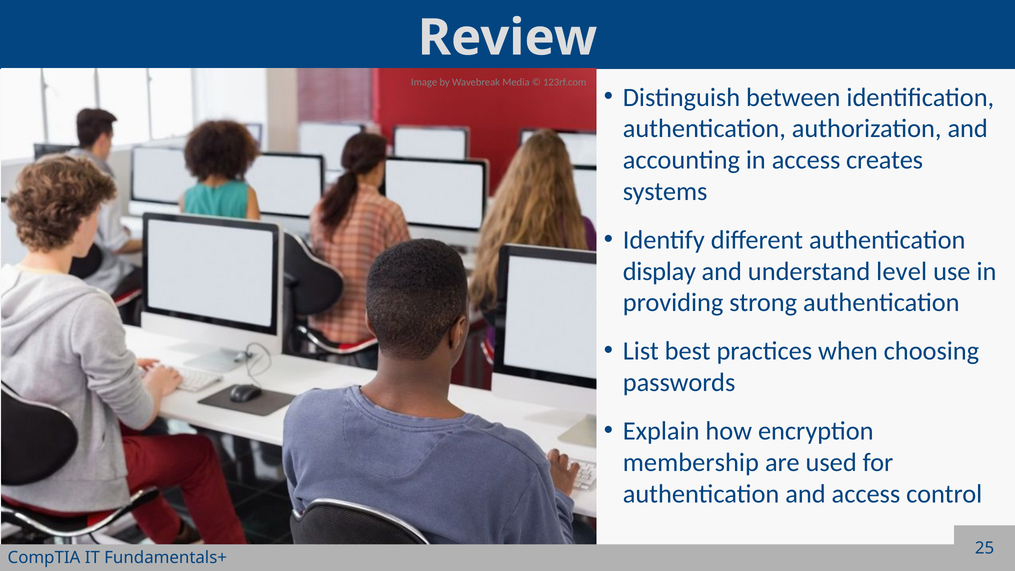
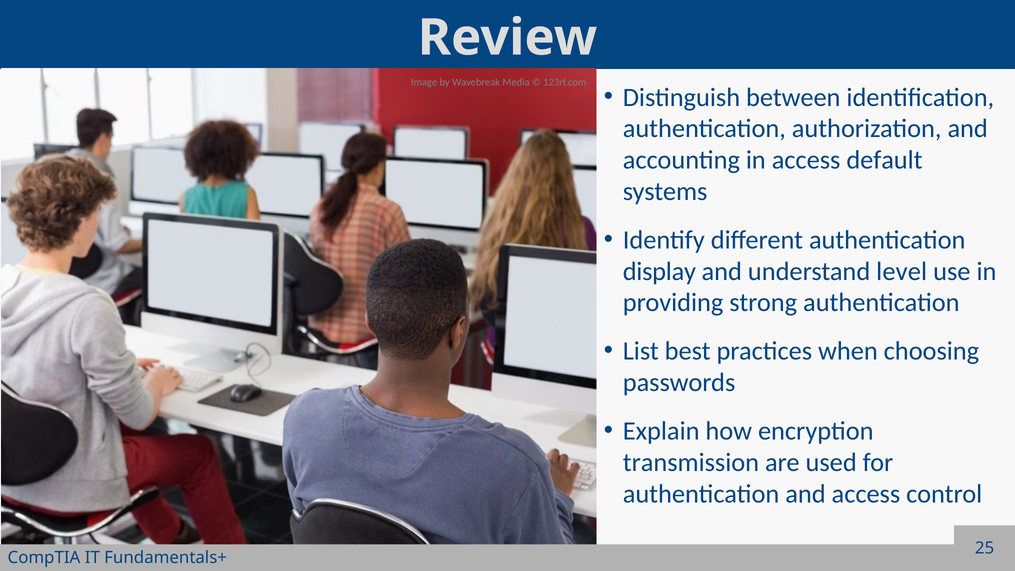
creates: creates -> default
membership: membership -> transmission
